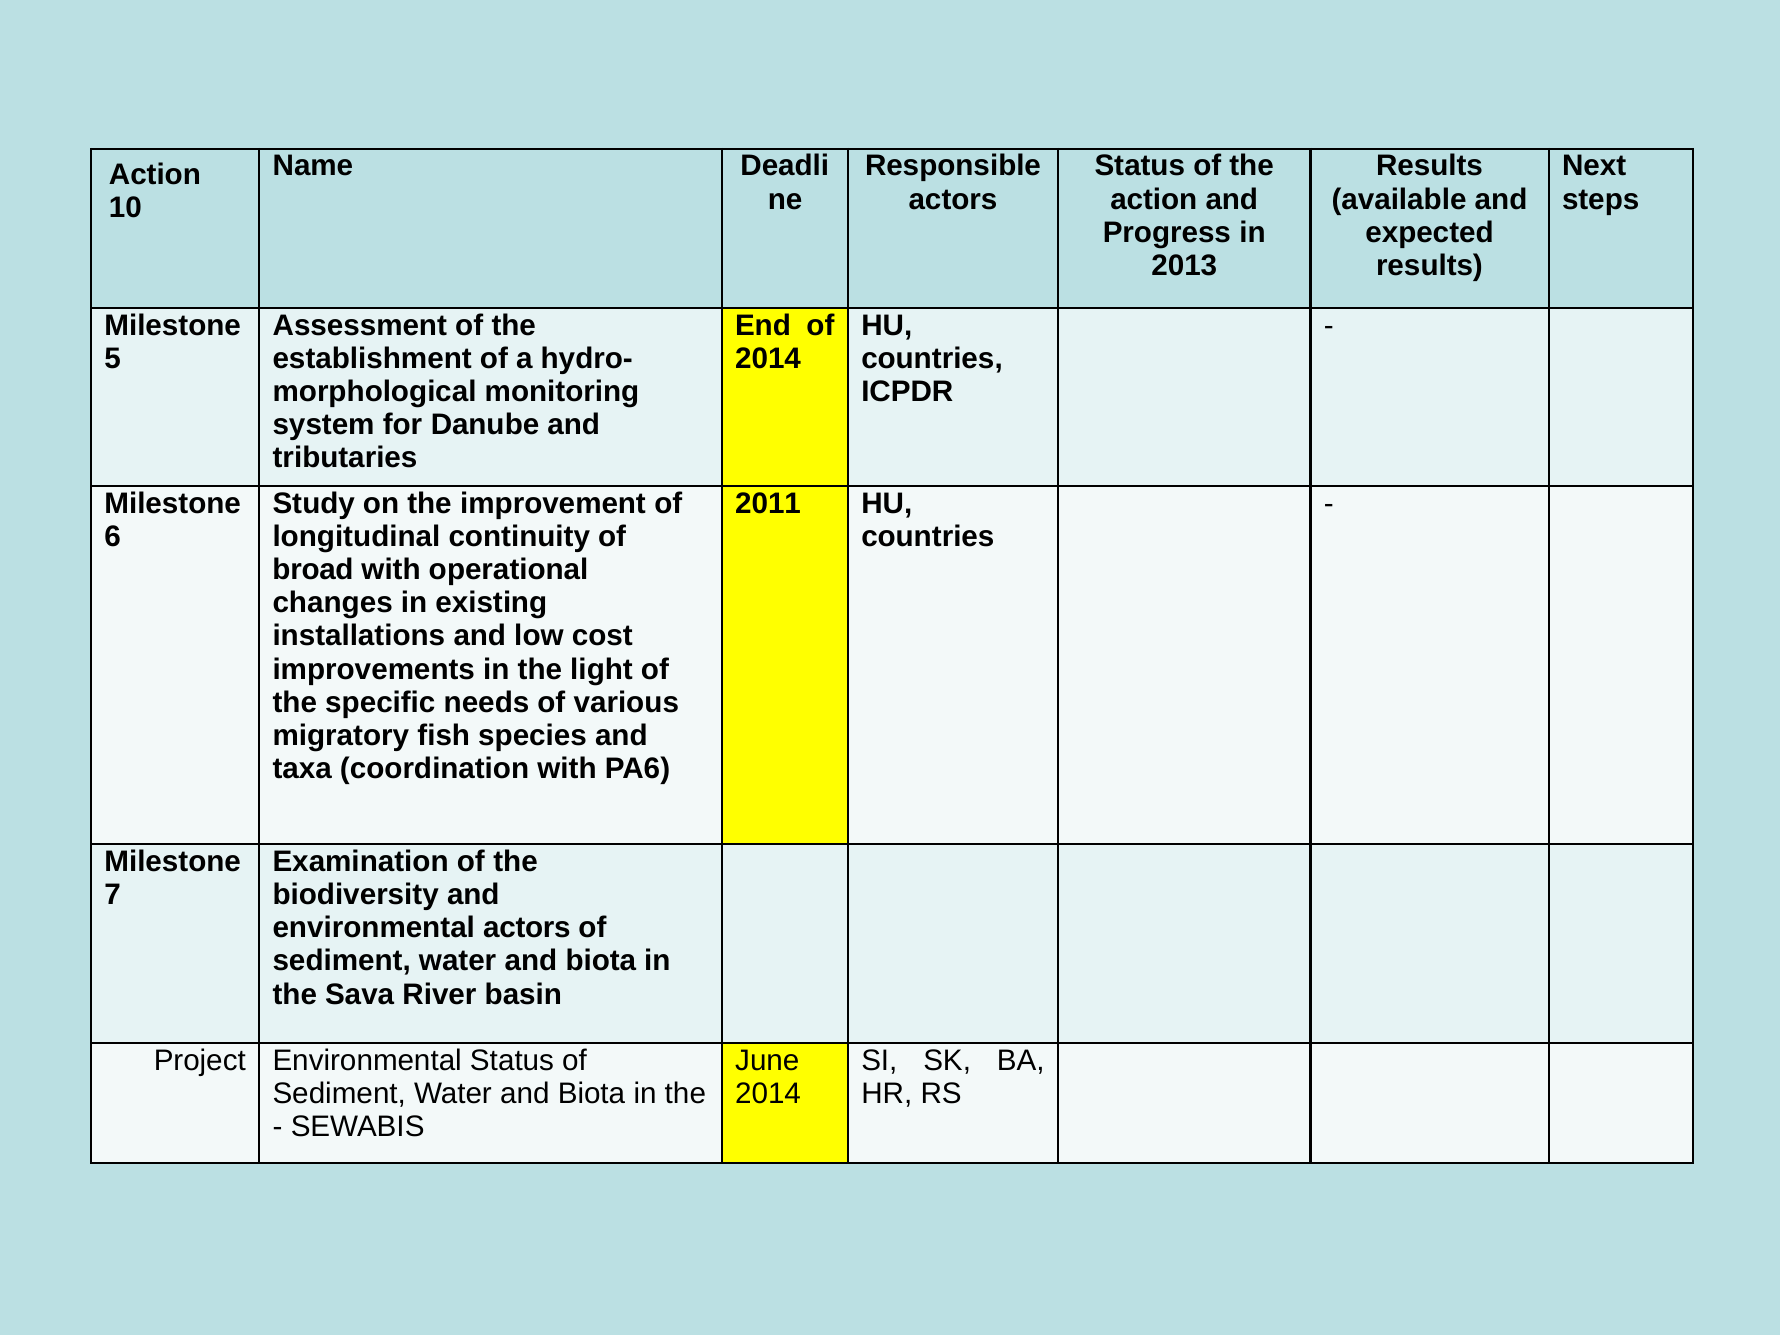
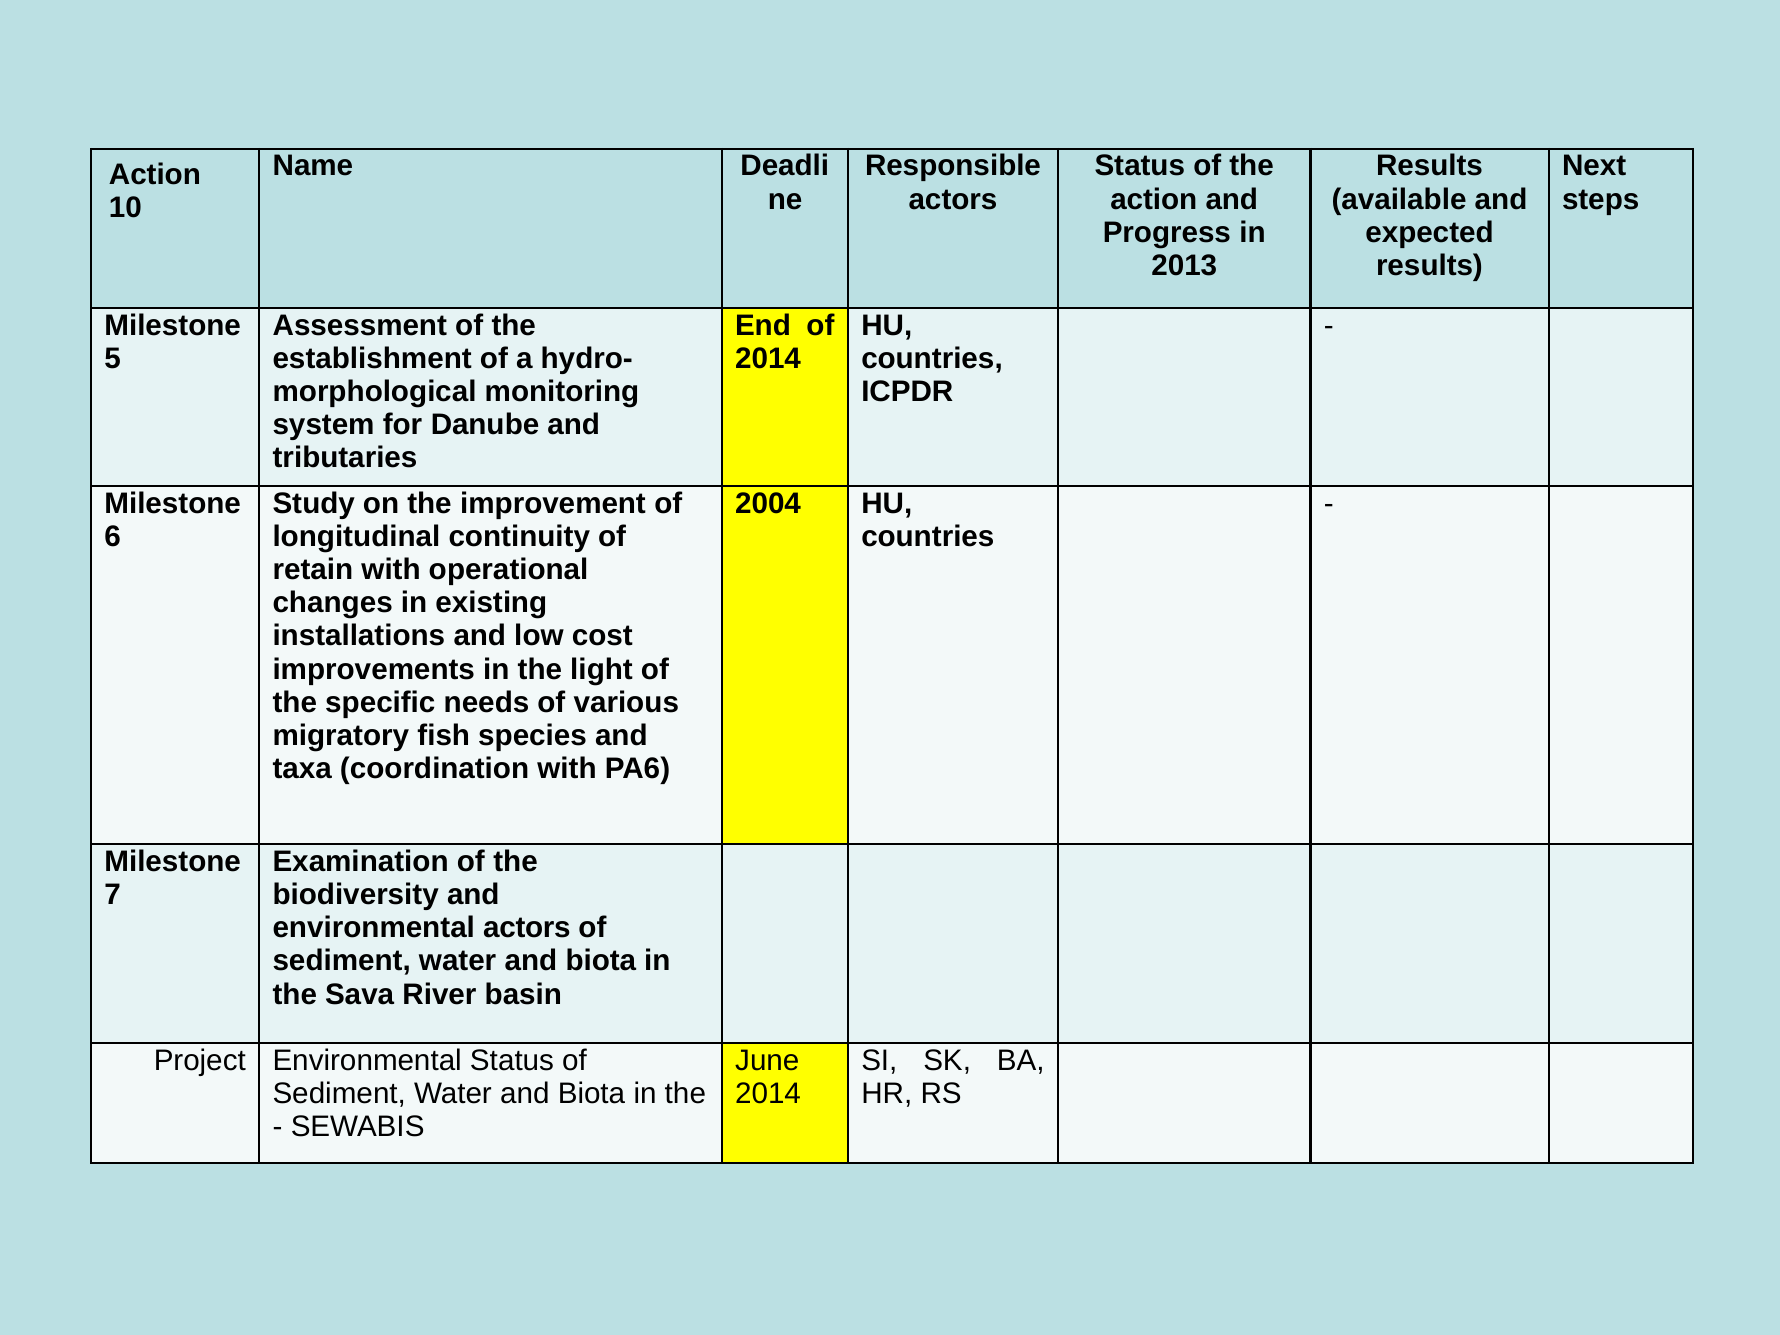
2011: 2011 -> 2004
broad: broad -> retain
